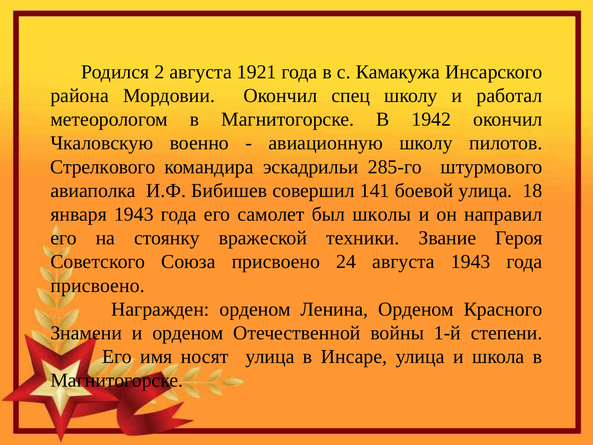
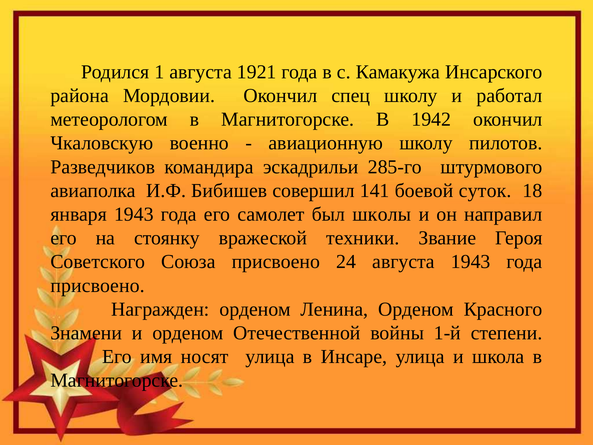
2: 2 -> 1
Стрелкового: Стрелкового -> Разведчиков
боевой улица: улица -> суток
